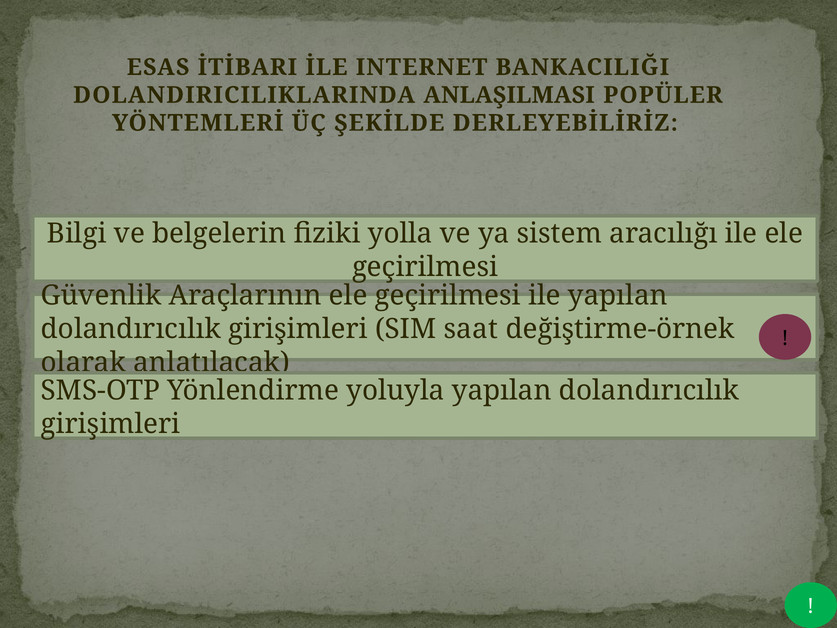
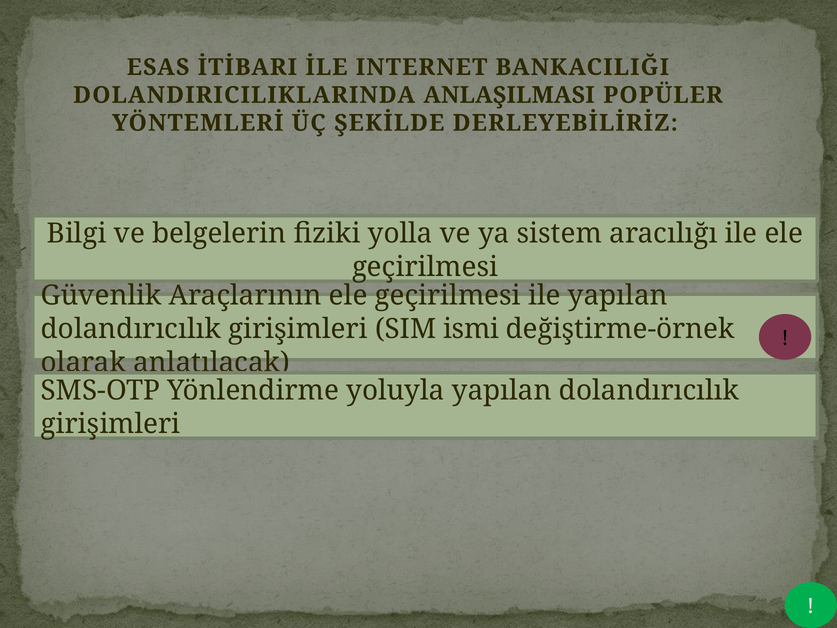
saat: saat -> ismi
